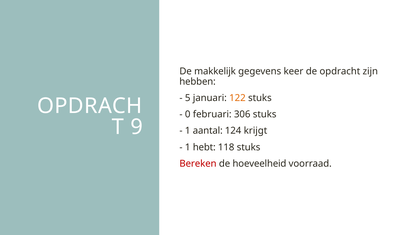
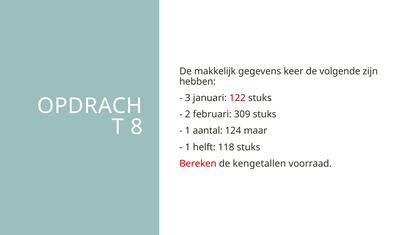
opdracht: opdracht -> volgende
5: 5 -> 3
122 colour: orange -> red
0: 0 -> 2
306: 306 -> 309
9: 9 -> 8
krijgt: krijgt -> maar
hebt: hebt -> helft
hoeveelheid: hoeveelheid -> kengetallen
